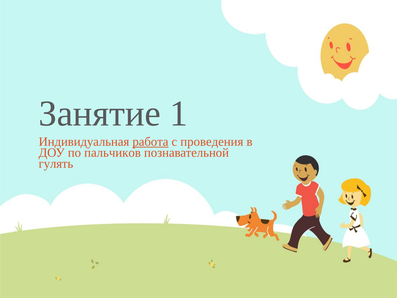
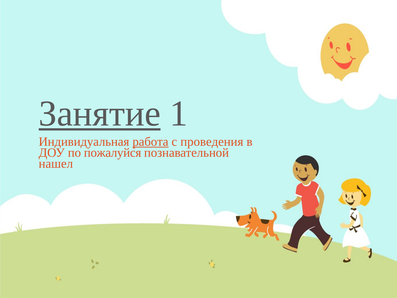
Занятие underline: none -> present
пальчиков: пальчиков -> пожалуйся
гулять: гулять -> нашел
